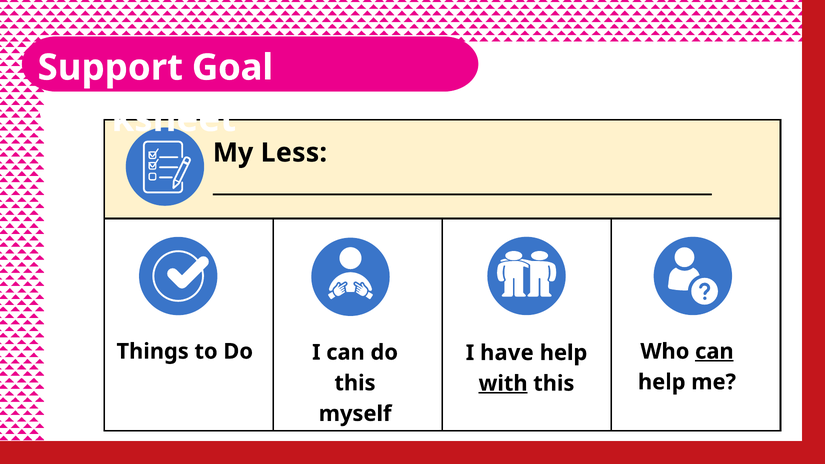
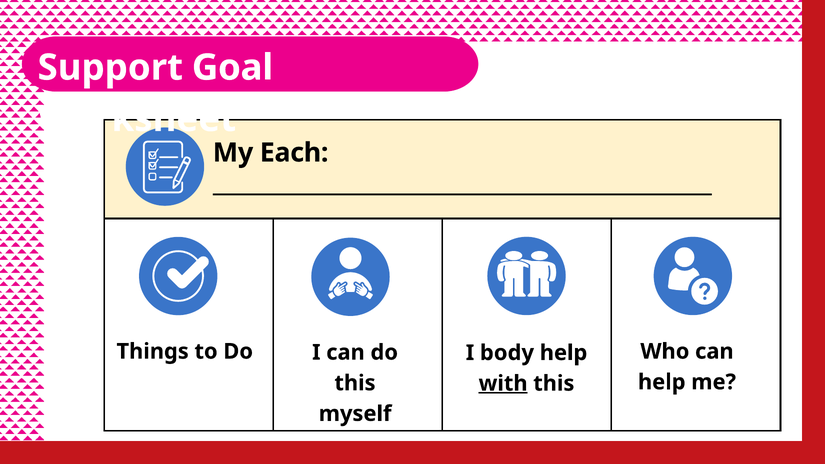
Less: Less -> Each
can at (714, 352) underline: present -> none
have: have -> body
